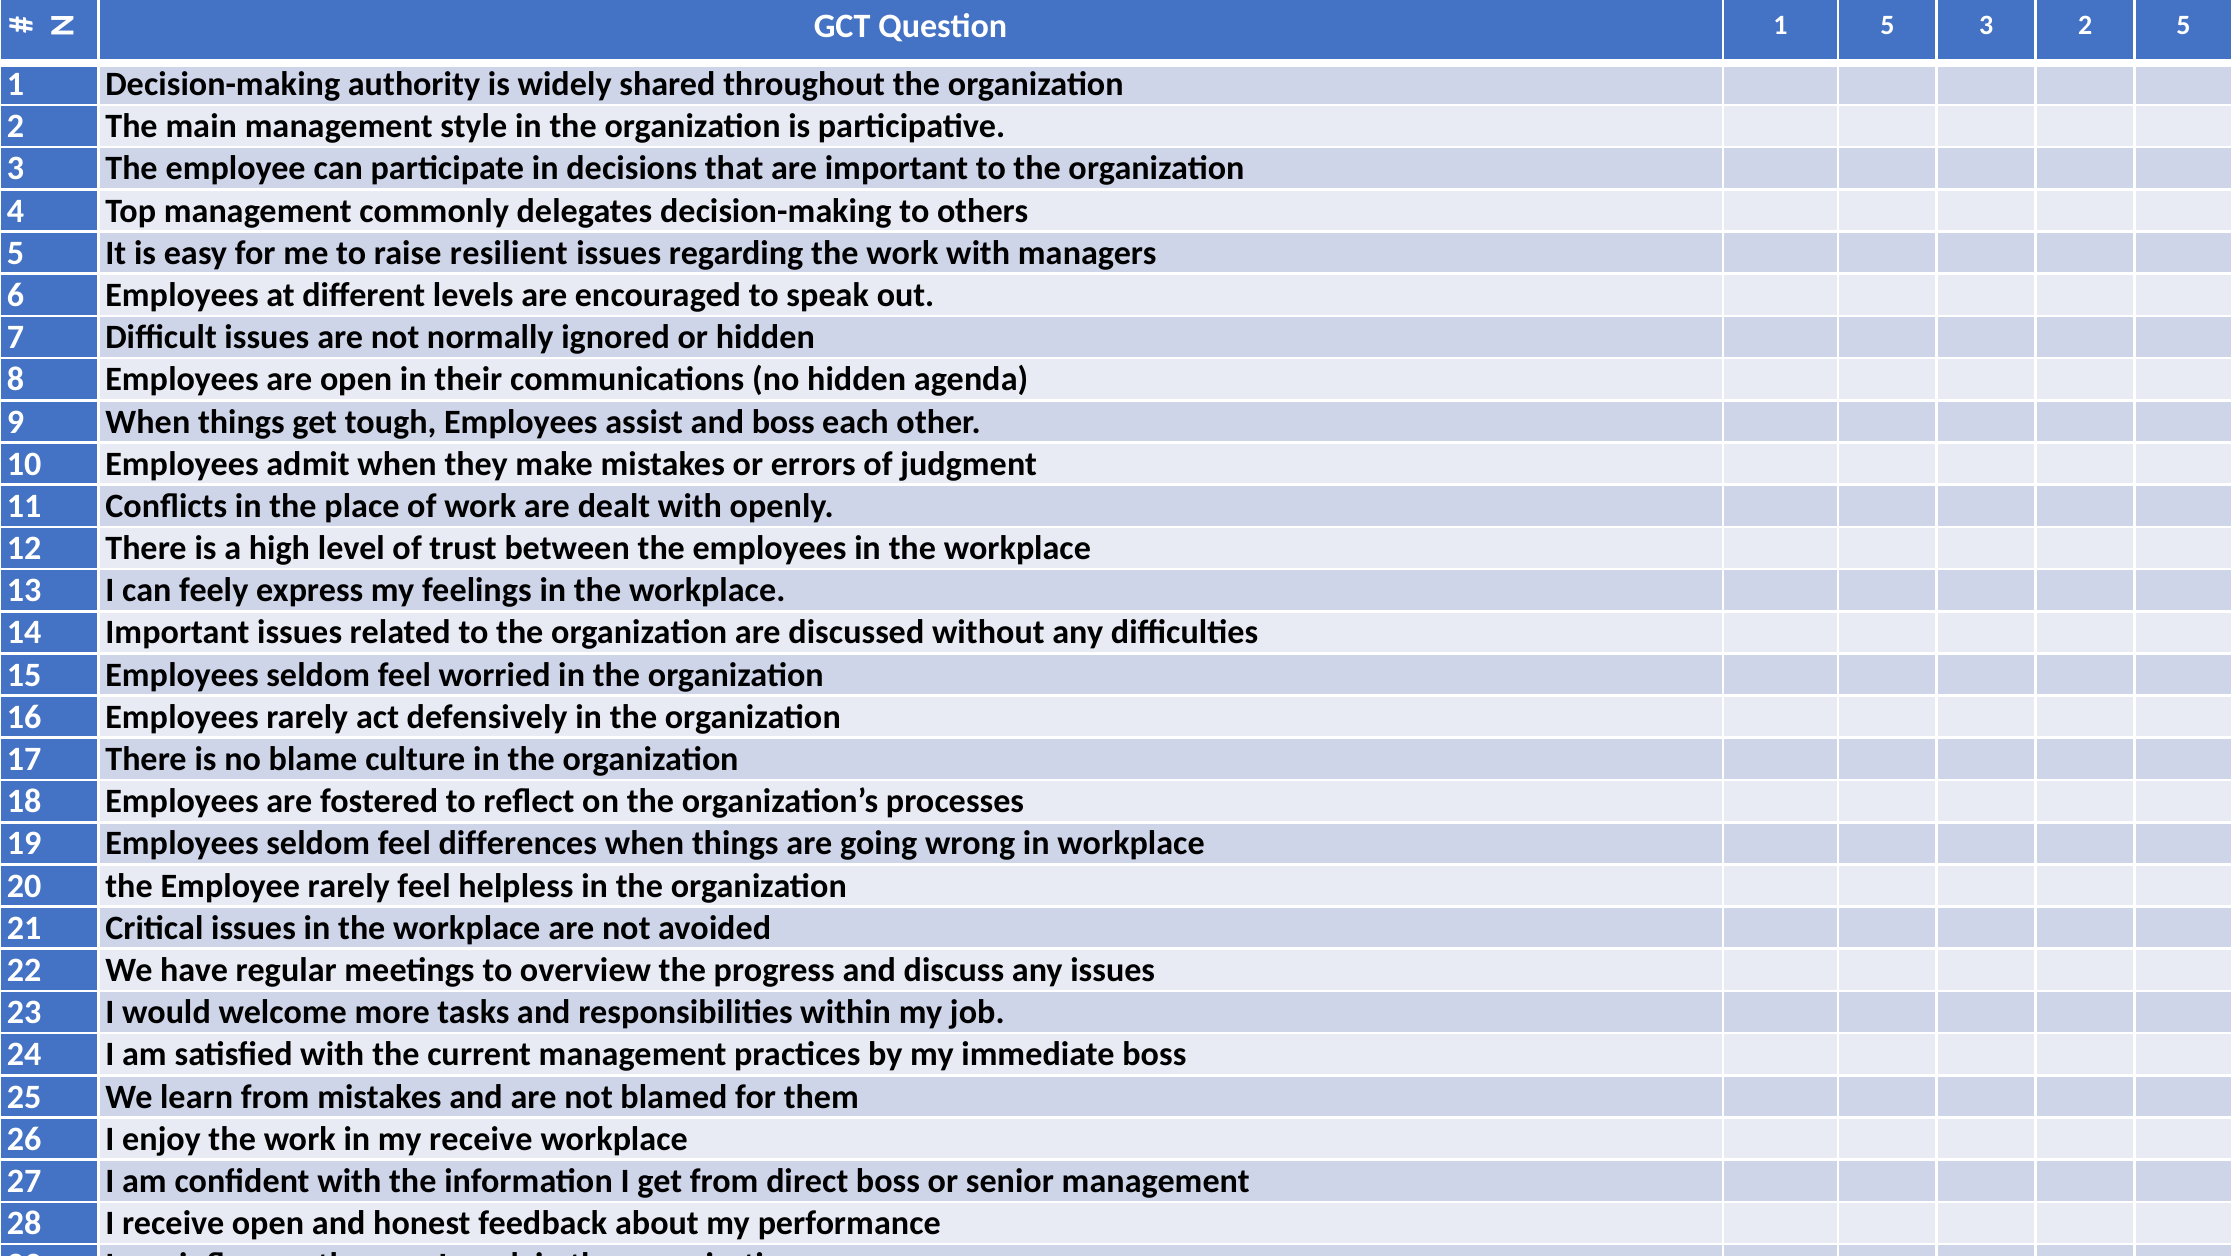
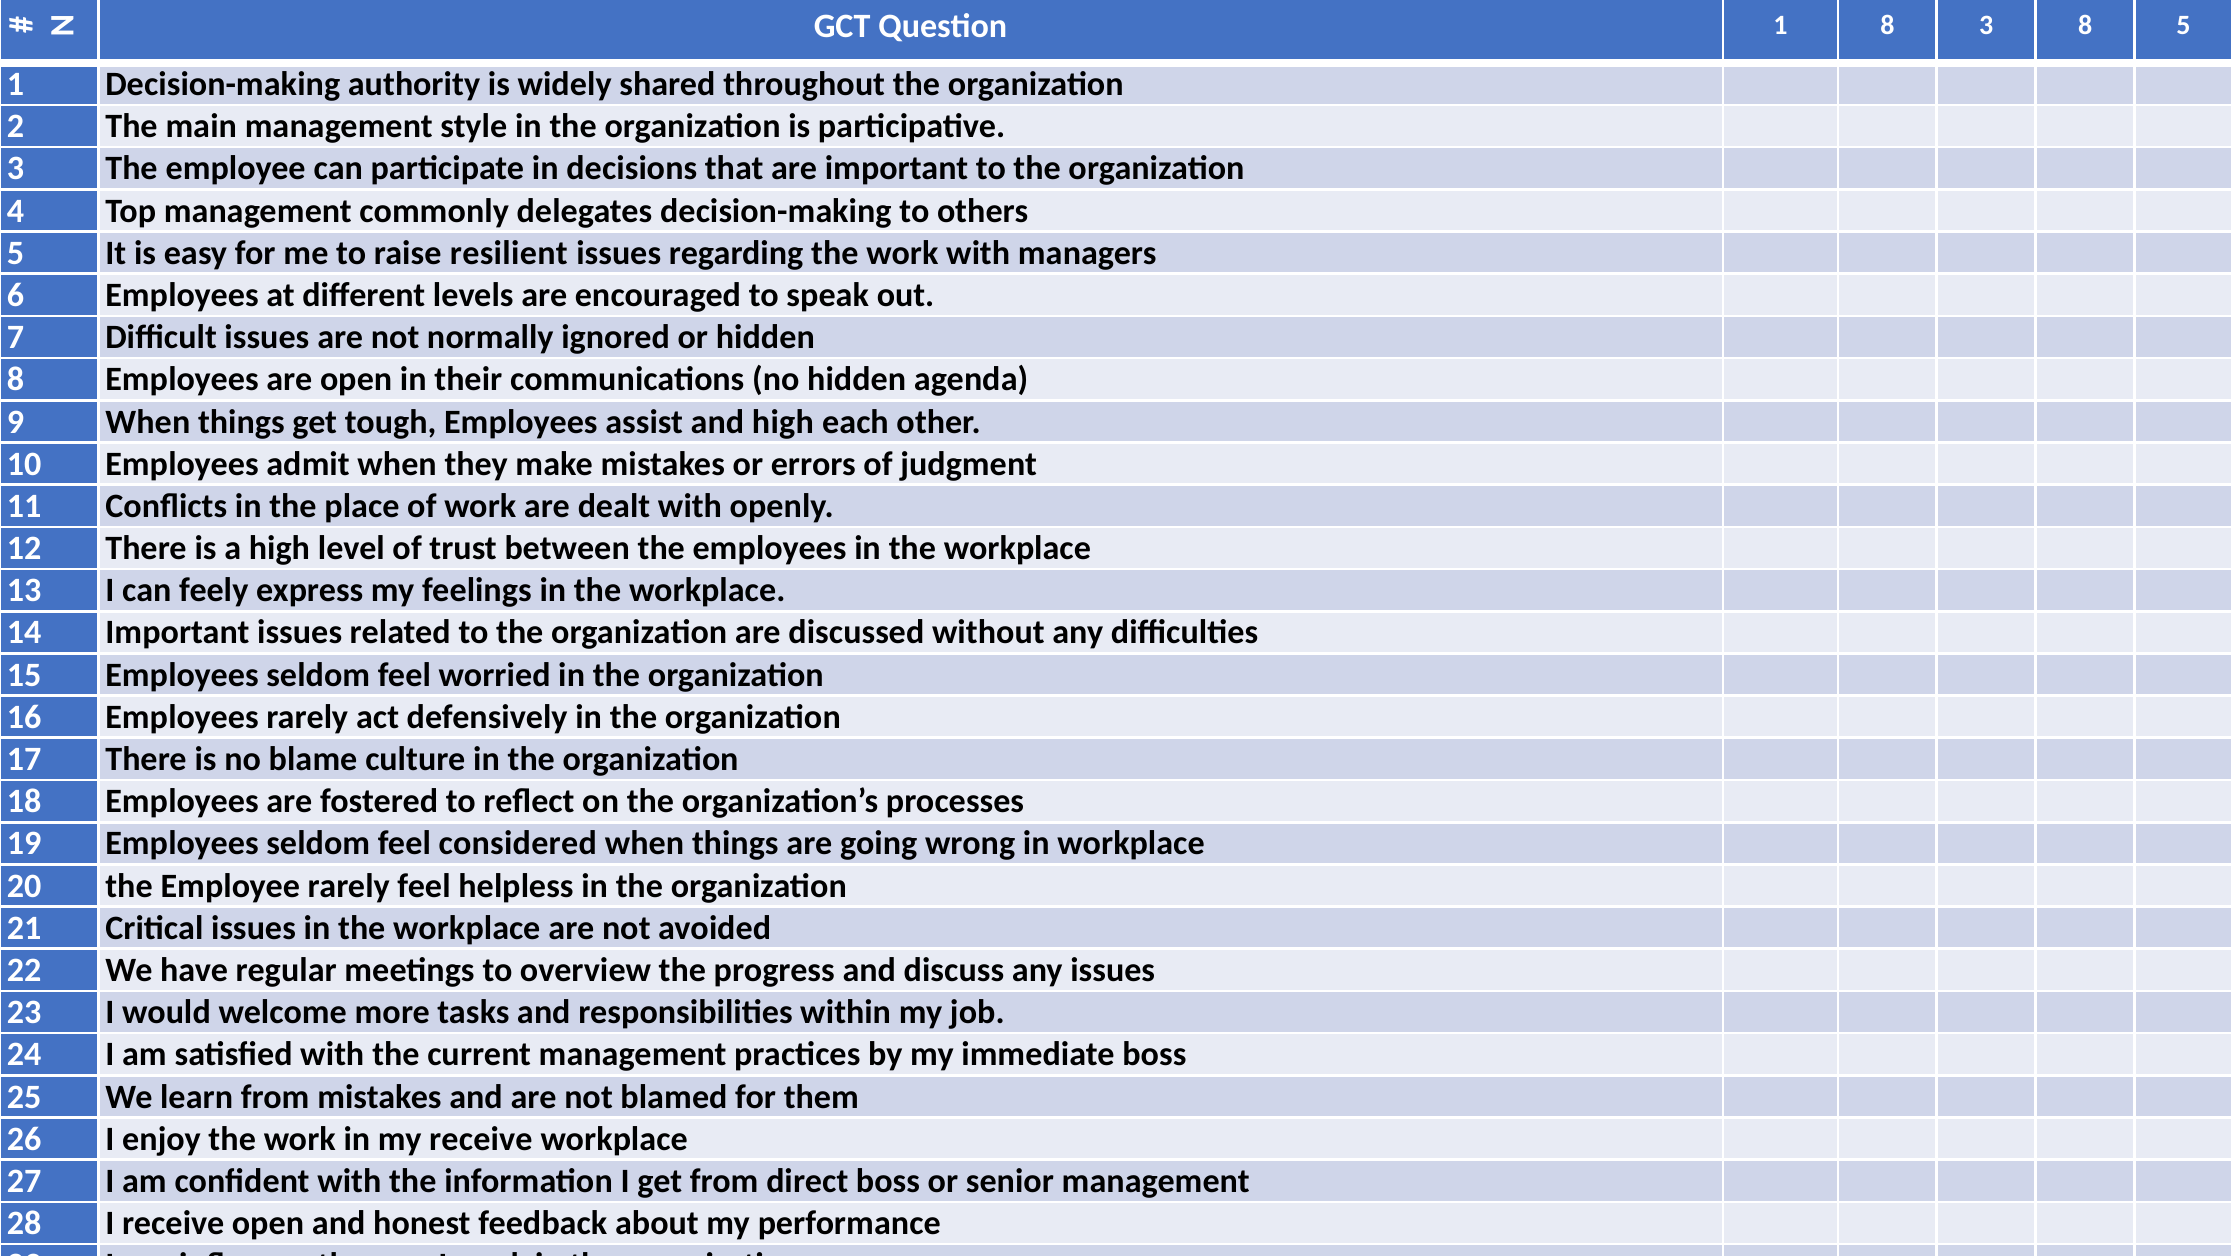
1 5: 5 -> 8
3 2: 2 -> 8
and boss: boss -> high
differences: differences -> considered
